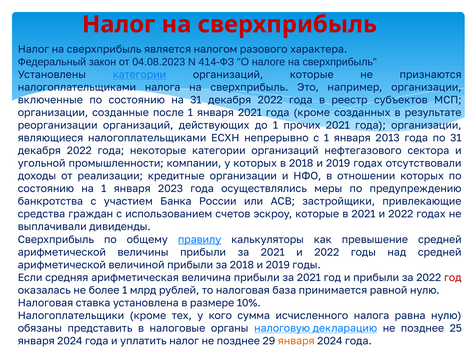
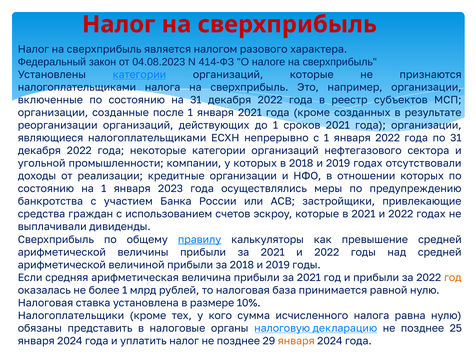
прочих: прочих -> сроков
января 2013: 2013 -> 2022
год at (453, 278) colour: red -> orange
